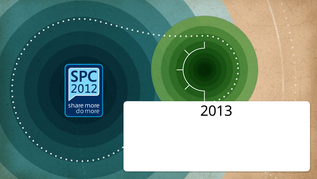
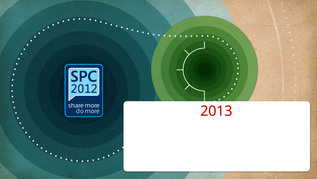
2013 colour: black -> red
